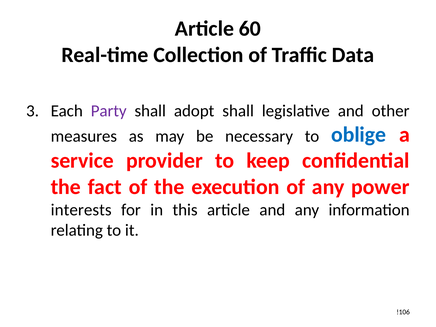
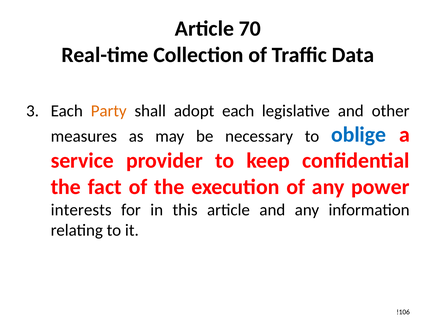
60: 60 -> 70
Party colour: purple -> orange
adopt shall: shall -> each
